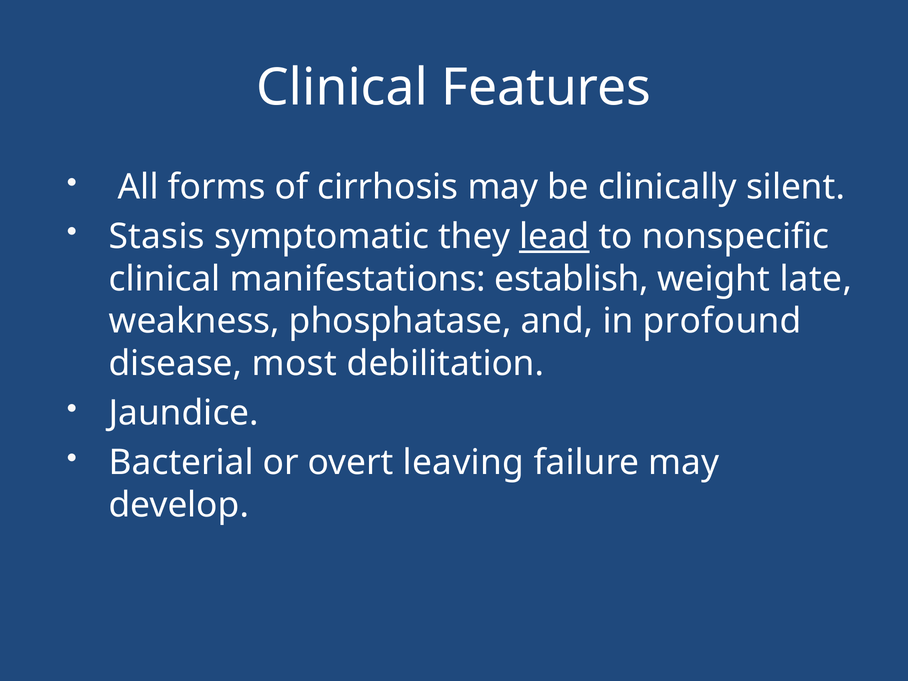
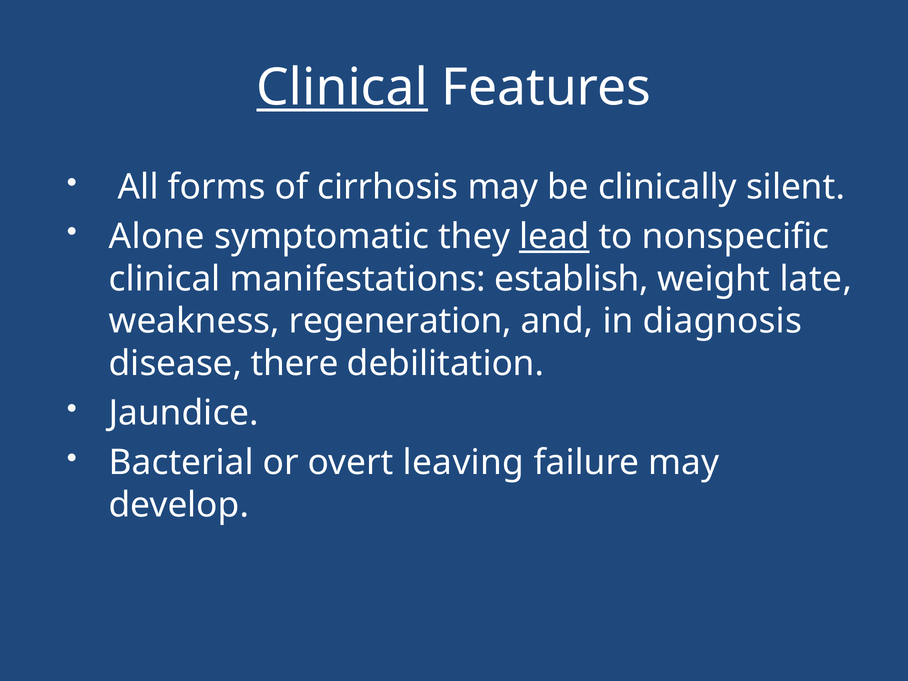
Clinical at (342, 88) underline: none -> present
Stasis: Stasis -> Alone
phosphatase: phosphatase -> regeneration
profound: profound -> diagnosis
most: most -> there
